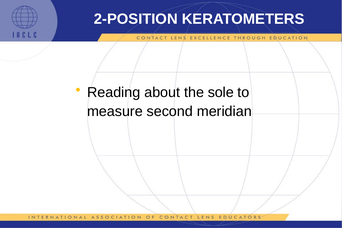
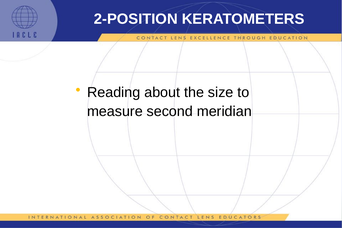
sole: sole -> size
